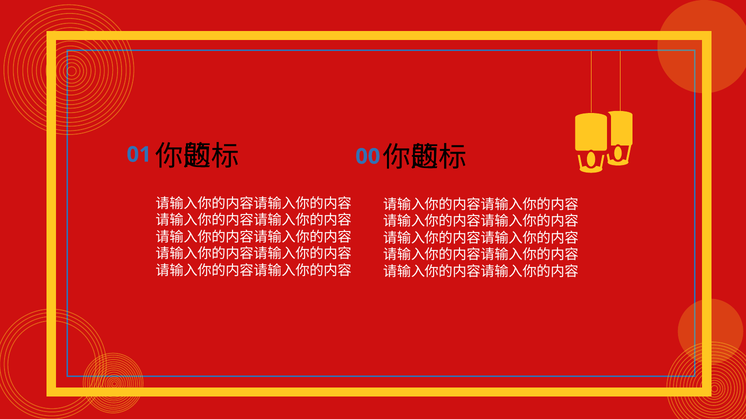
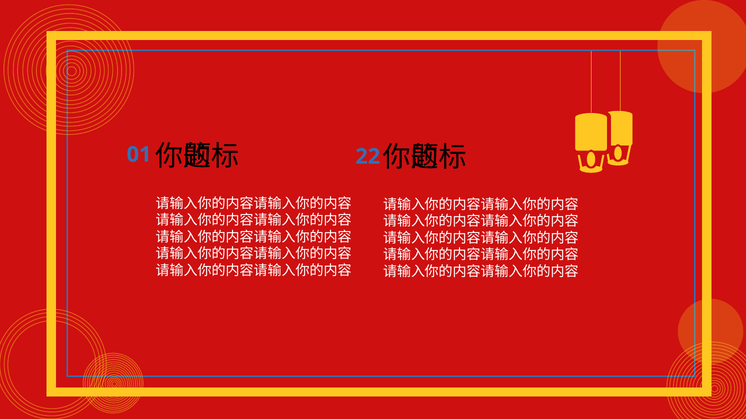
00: 00 -> 22
